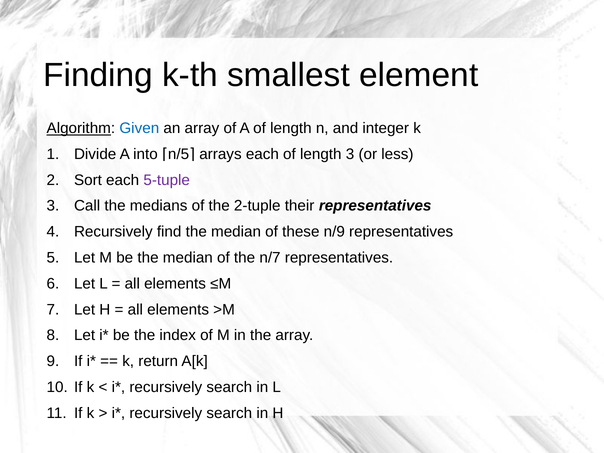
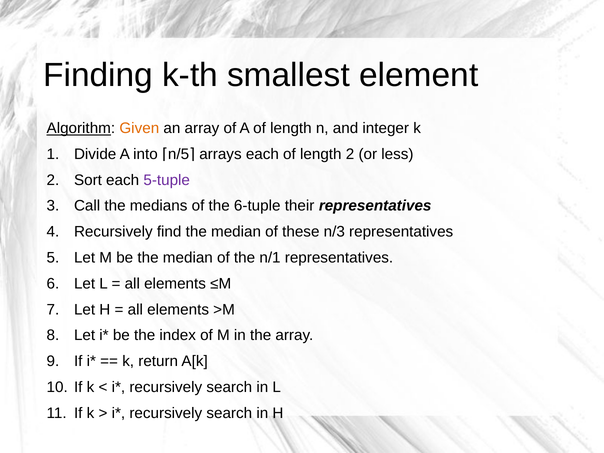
Given colour: blue -> orange
length 3: 3 -> 2
2-tuple: 2-tuple -> 6-tuple
n/9: n/9 -> n/3
n/7: n/7 -> n/1
